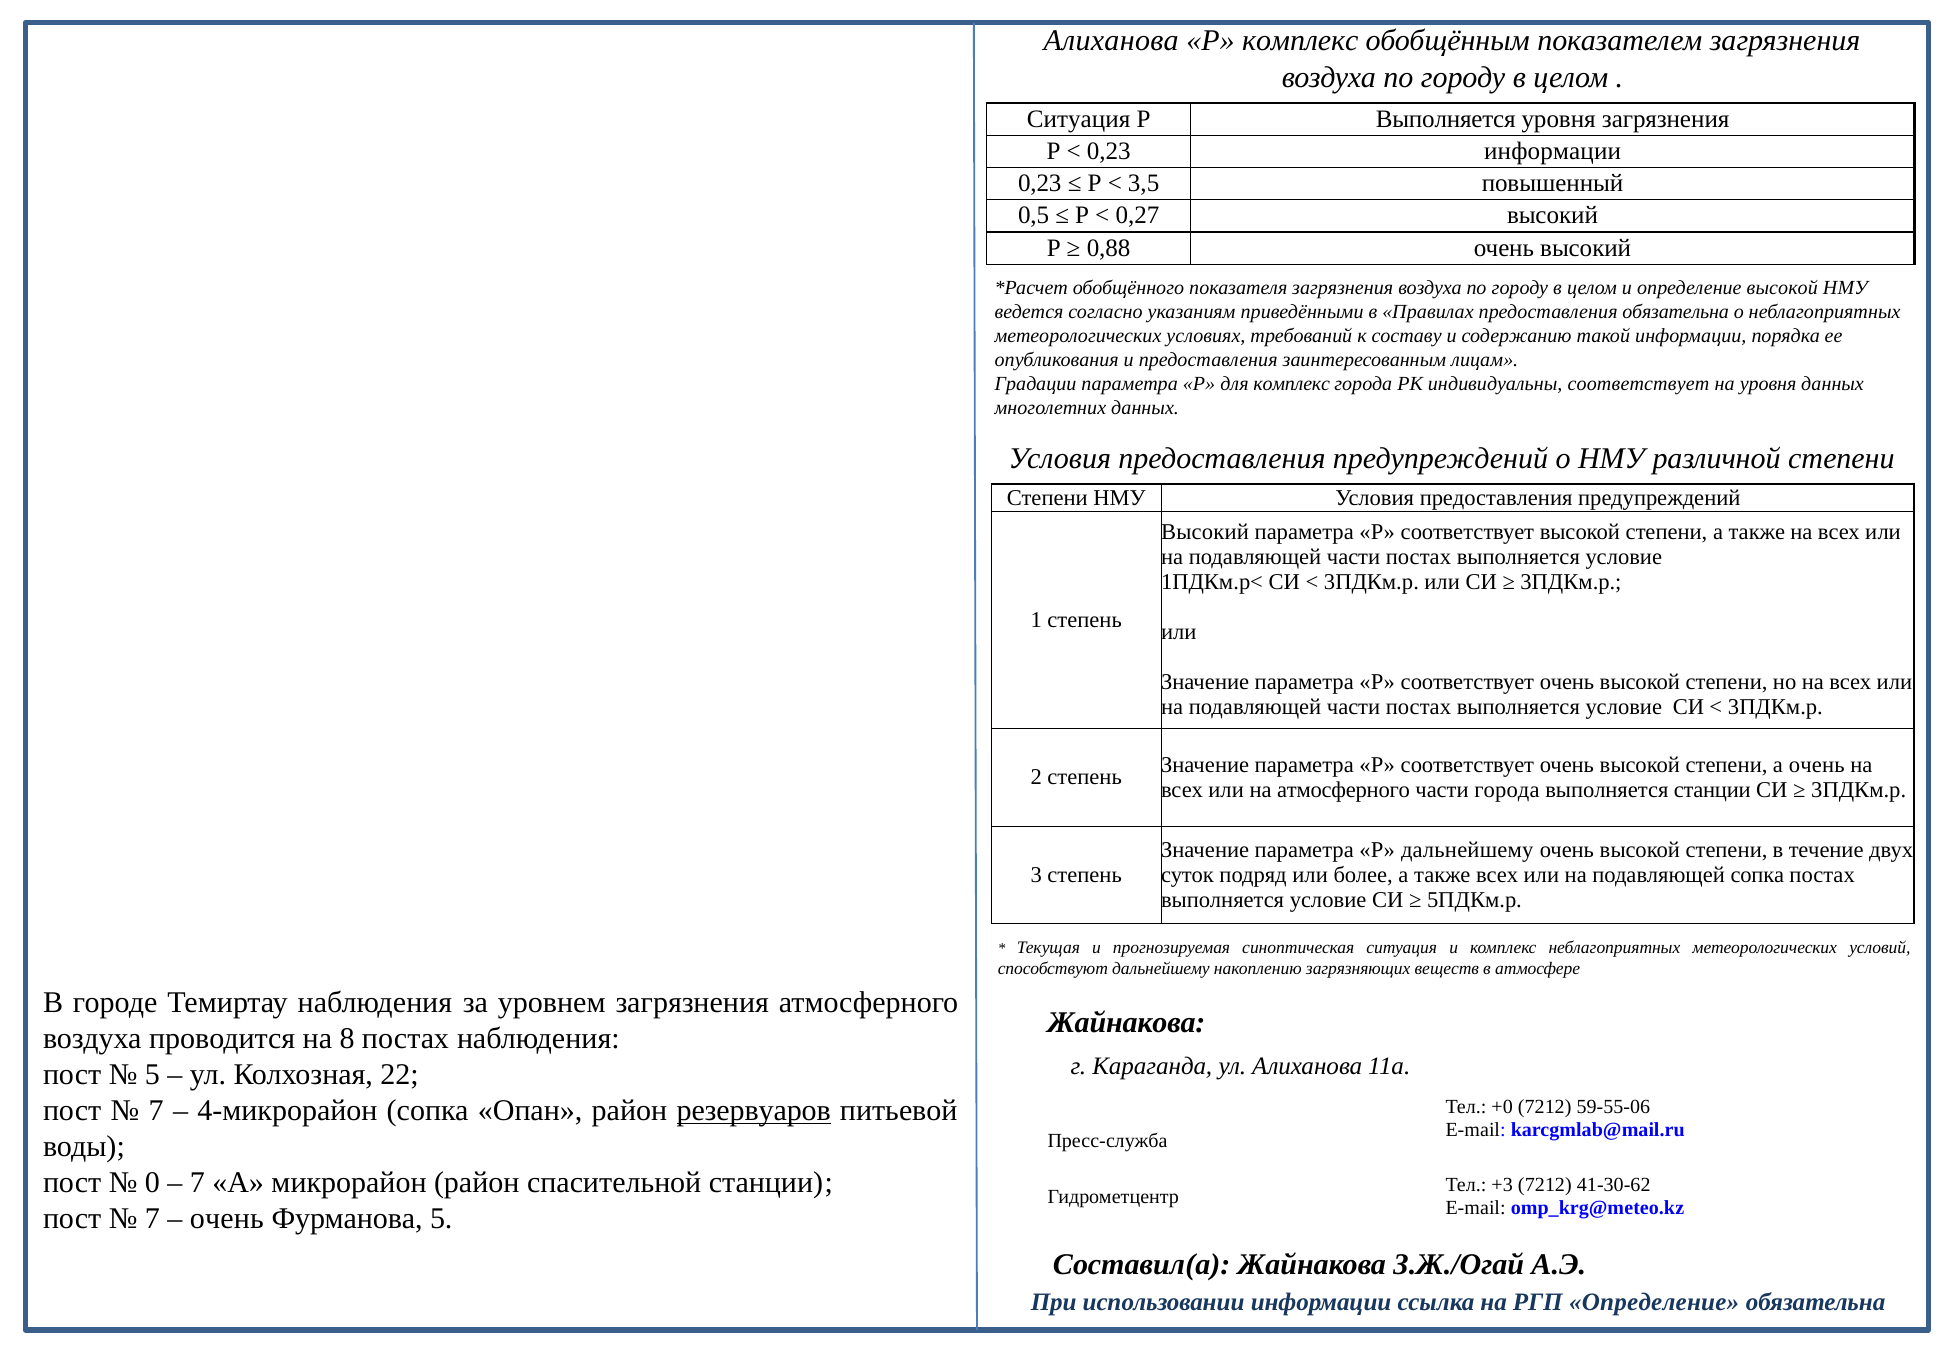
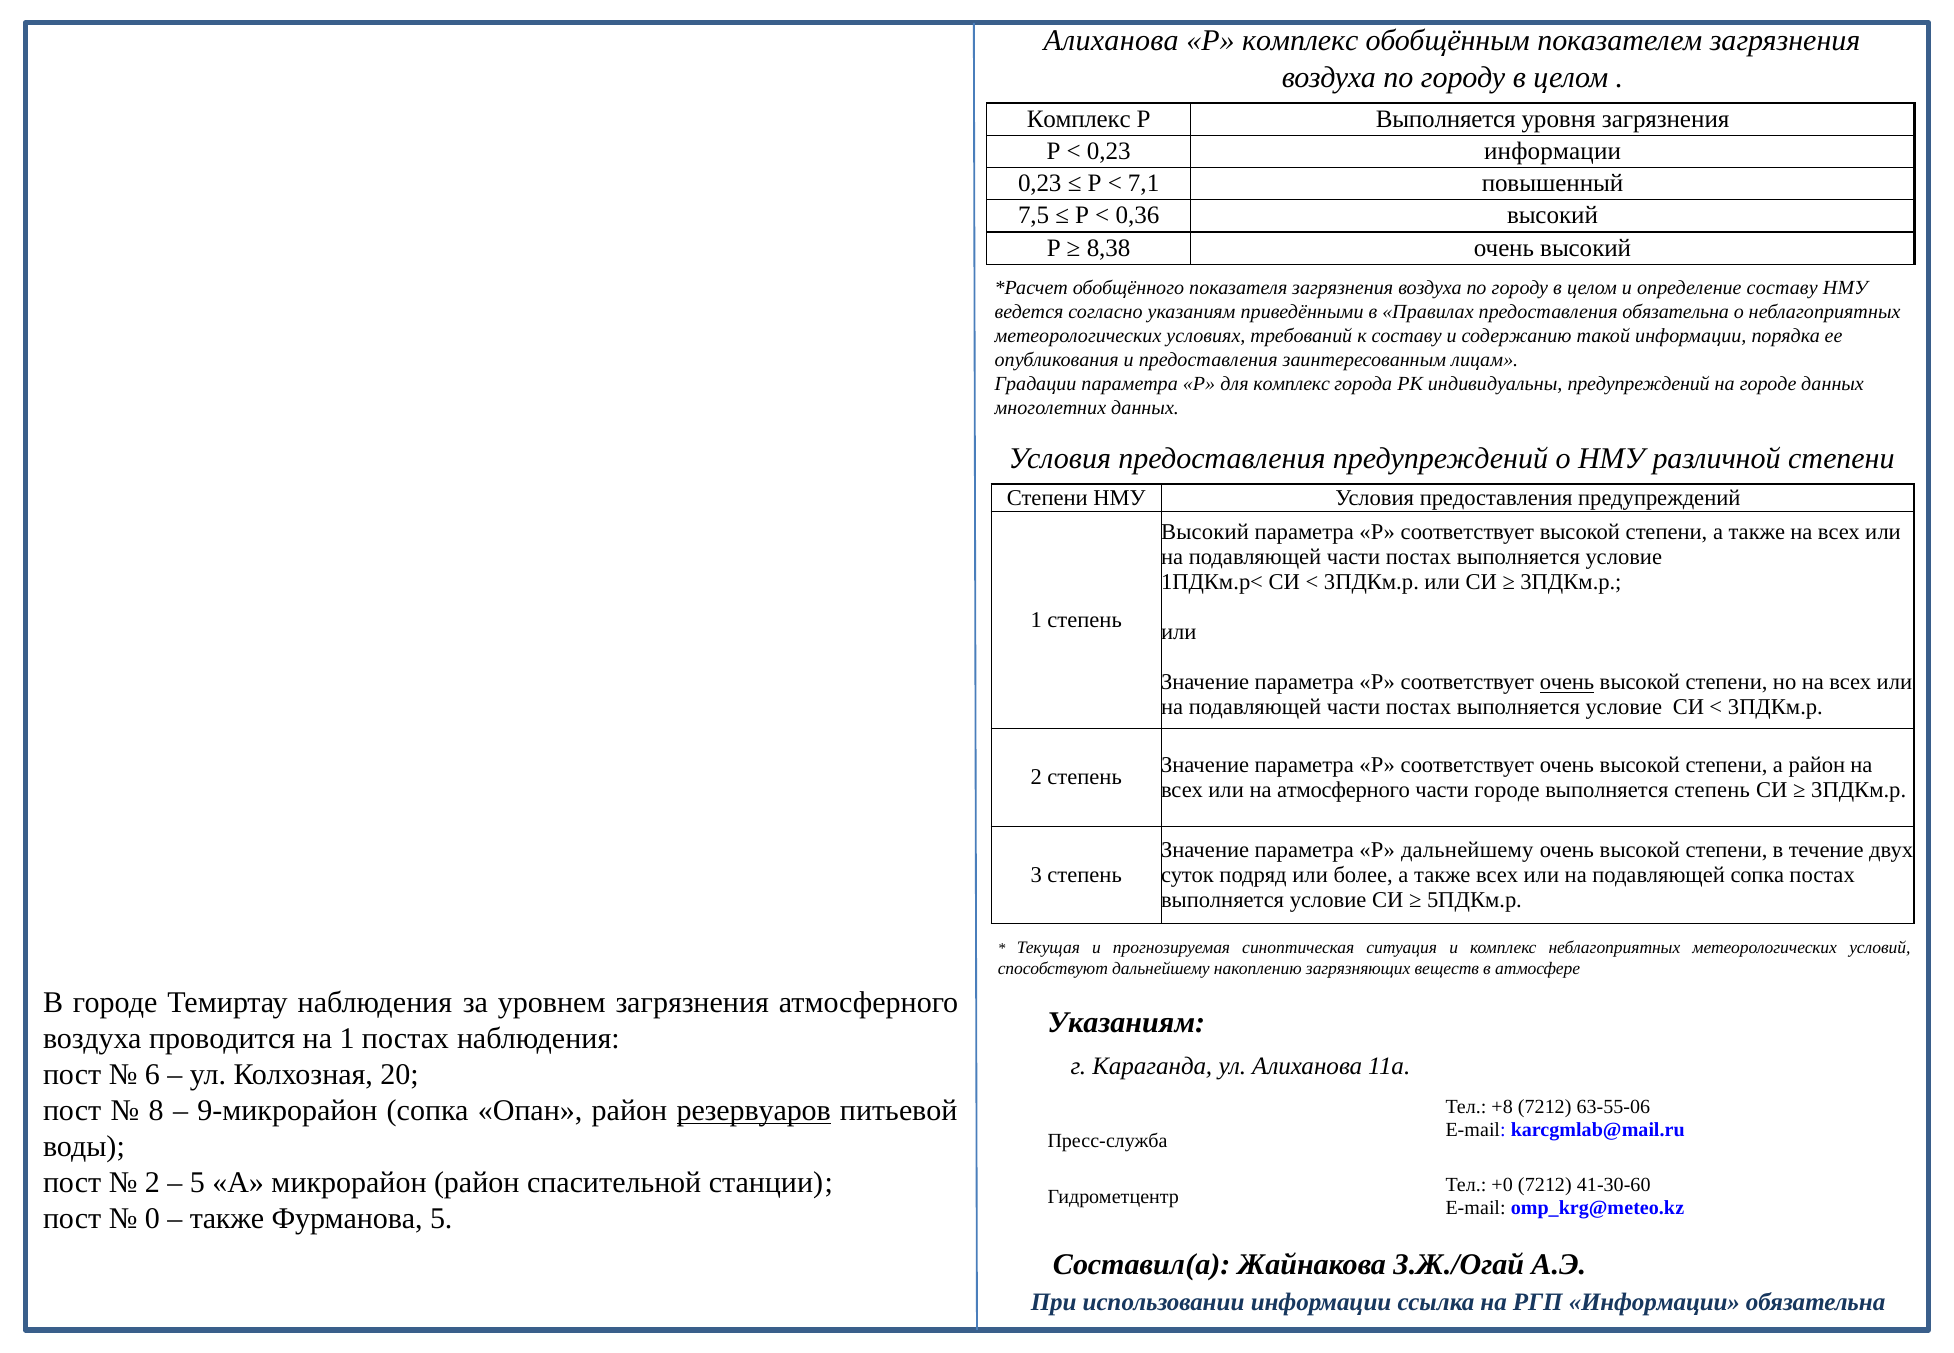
Ситуация at (1079, 119): Ситуация -> Комплекс
3,5: 3,5 -> 7,1
0,5: 0,5 -> 7,5
0,27: 0,27 -> 0,36
0,88: 0,88 -> 8,38
определение высокой: высокой -> составу
индивидуальны соответствует: соответствует -> предупреждений
на уровня: уровня -> городе
очень at (1567, 682) underline: none -> present
а очень: очень -> район
части города: города -> городе
выполняется станции: станции -> степень
Жайнакова at (1126, 1022): Жайнакова -> Указаниям
на 8: 8 -> 1
5 at (152, 1074): 5 -> 6
22: 22 -> 20
7 at (156, 1110): 7 -> 8
4-микрорайон: 4-микрорайон -> 9-микрорайон
+0: +0 -> +8
59-55-06: 59-55-06 -> 63-55-06
0 at (152, 1182): 0 -> 2
7 at (197, 1182): 7 -> 5
+3: +3 -> +0
41-30-62: 41-30-62 -> 41-30-60
7 at (152, 1219): 7 -> 0
очень at (227, 1219): очень -> также
РГП Определение: Определение -> Информации
